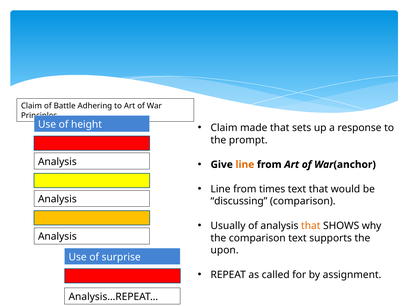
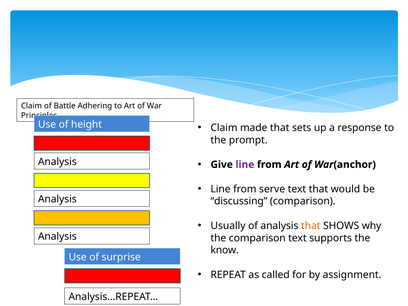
line at (245, 165) colour: orange -> purple
times: times -> serve
upon: upon -> know
